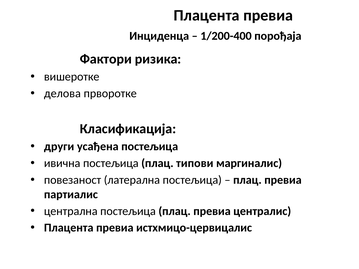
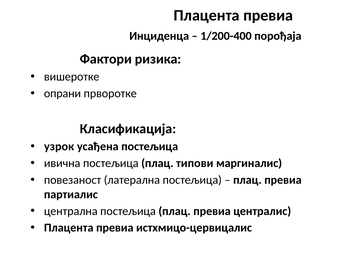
делова: делова -> опрани
други: други -> узрок
